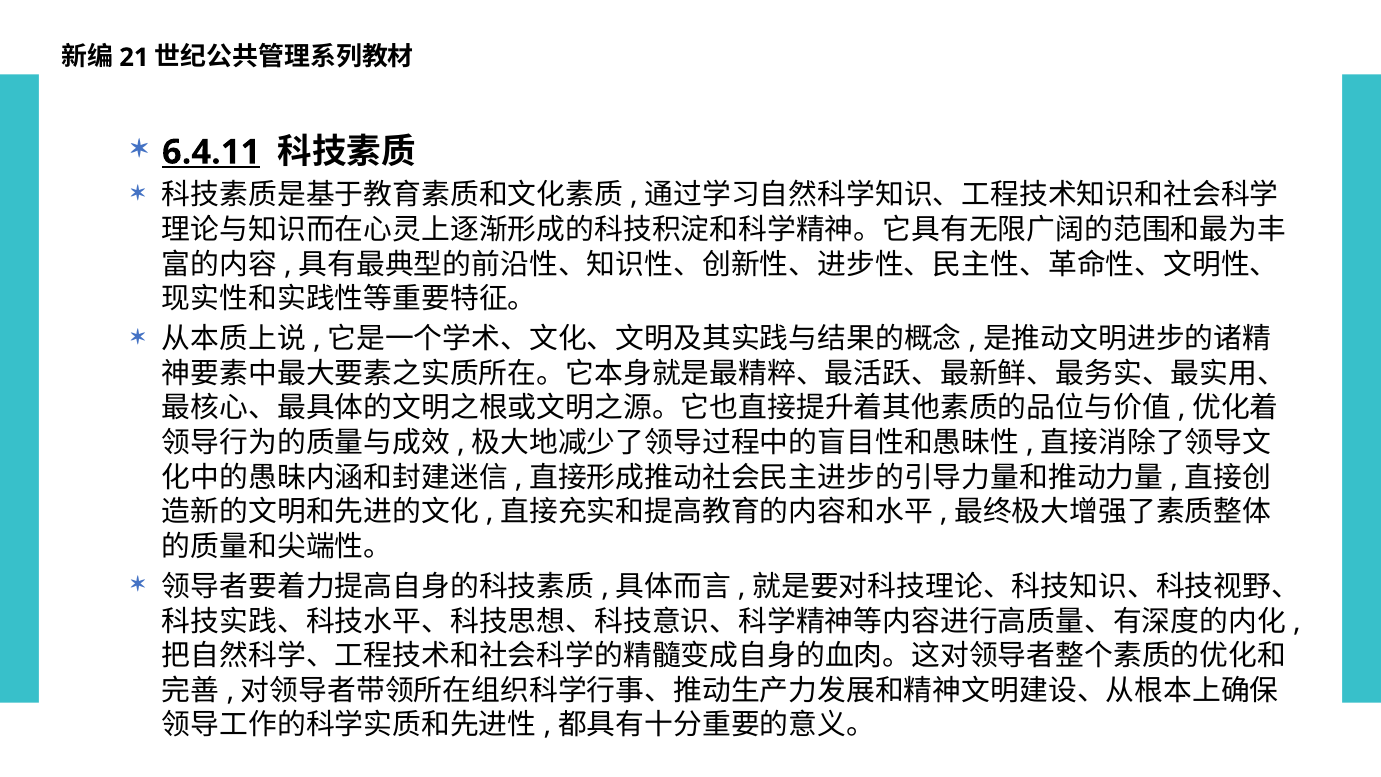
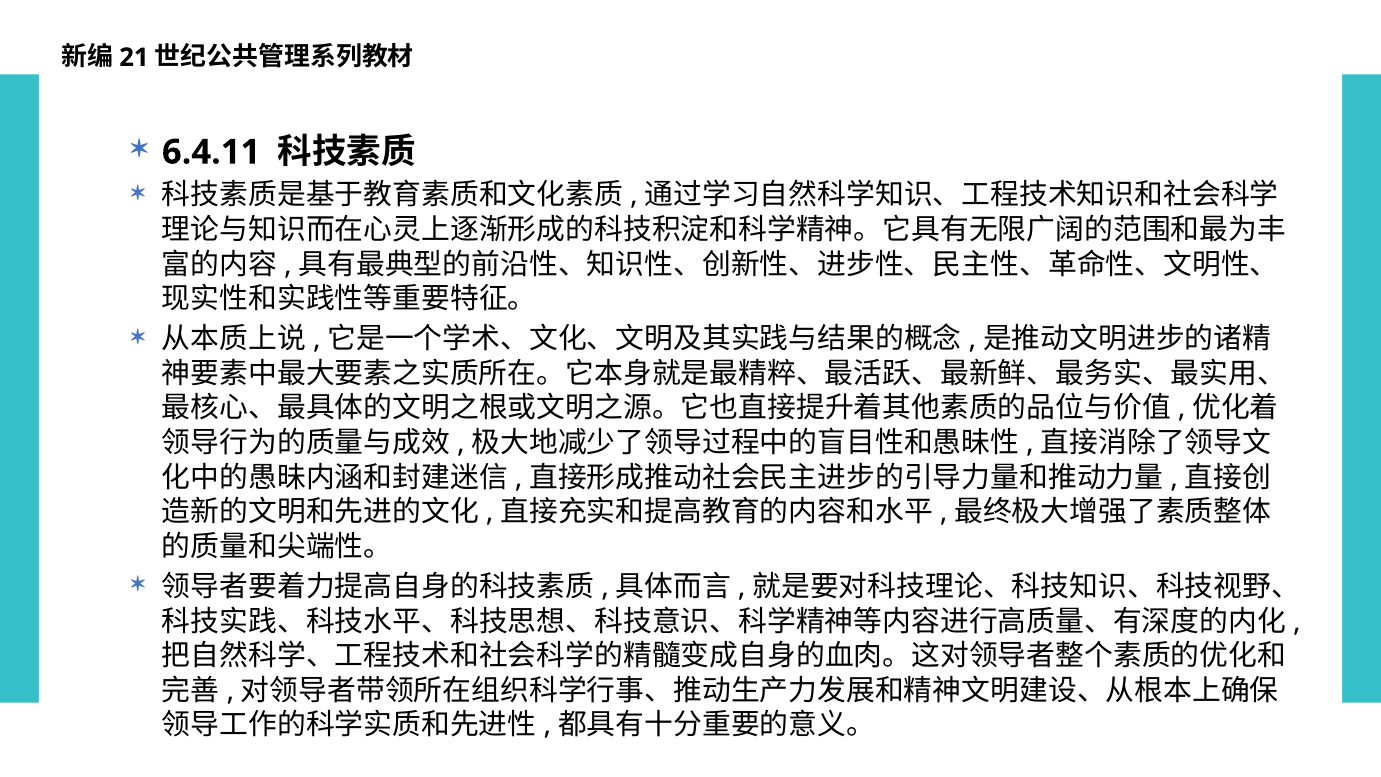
6.4.11 underline: present -> none
